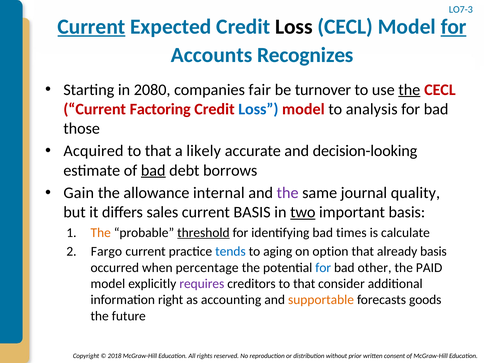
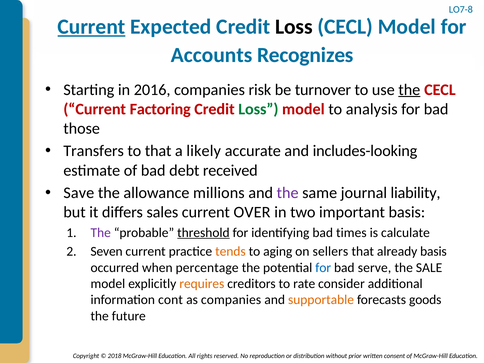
LO7-3: LO7-3 -> LO7-8
for at (454, 27) underline: present -> none
2080: 2080 -> 2016
fair: fair -> risk
Loss at (258, 109) colour: blue -> green
Acquired: Acquired -> Transfers
decision-looking: decision-looking -> includes-looking
bad at (153, 170) underline: present -> none
borrows: borrows -> received
Gain: Gain -> Save
internal: internal -> millions
quality: quality -> liability
current BASIS: BASIS -> OVER
two underline: present -> none
The at (101, 233) colour: orange -> purple
Fargo: Fargo -> Seven
tends colour: blue -> orange
option: option -> sellers
other: other -> serve
PAID: PAID -> SALE
requires colour: purple -> orange
creditors to that: that -> rate
right: right -> cont
as accounting: accounting -> companies
